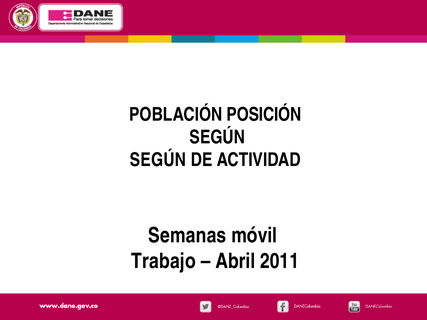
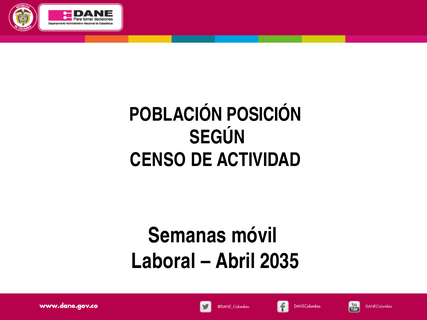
SEGÚN at (158, 160): SEGÚN -> CENSO
Trabajo: Trabajo -> Laboral
2011: 2011 -> 2035
